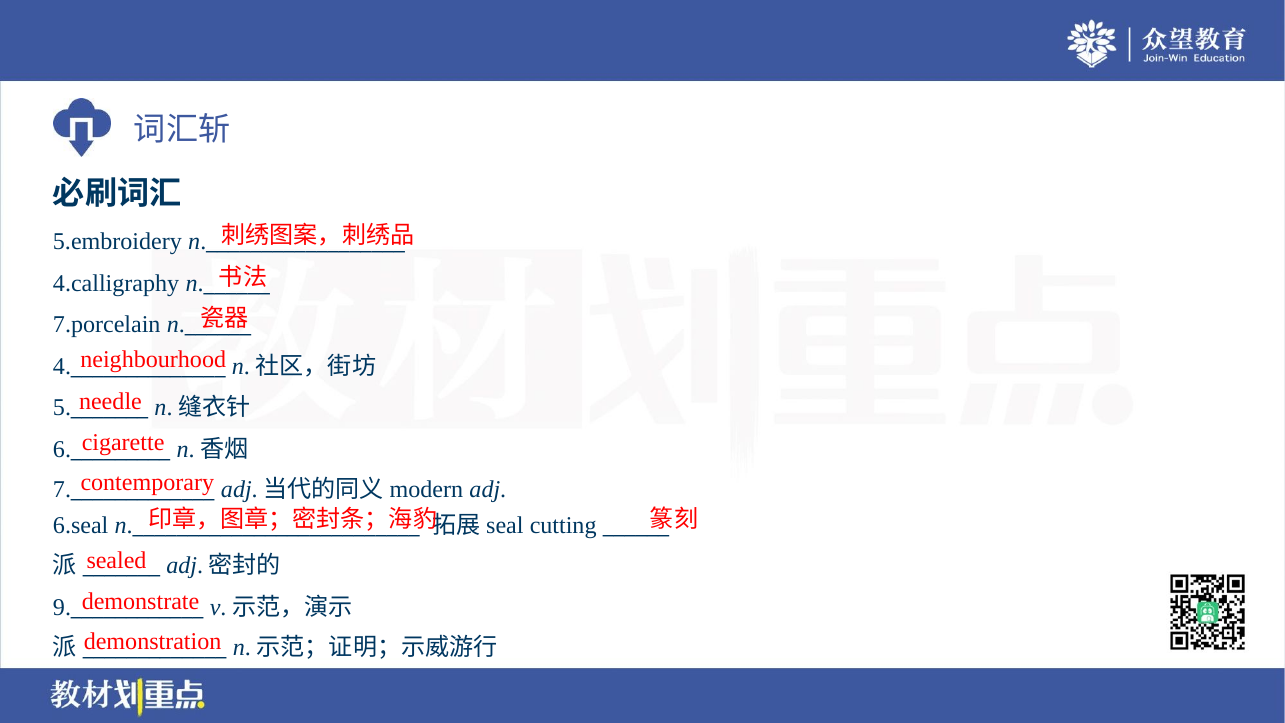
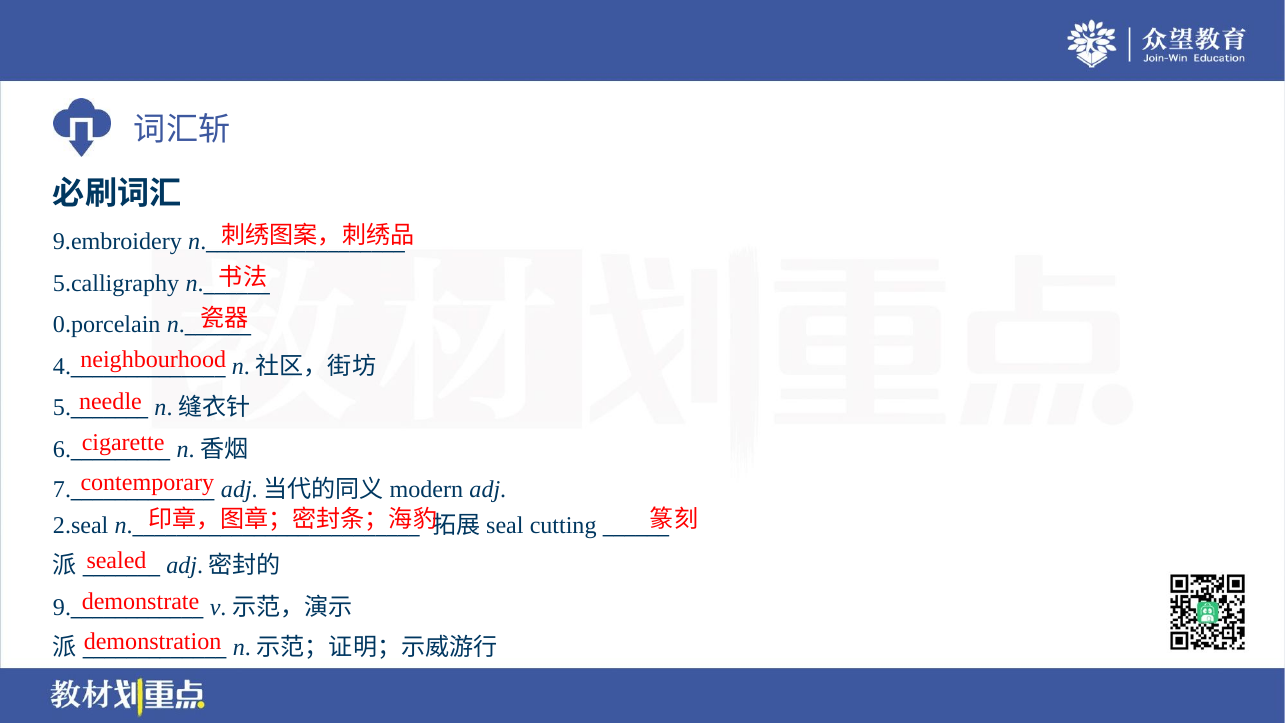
5.embroidery: 5.embroidery -> 9.embroidery
4.calligraphy: 4.calligraphy -> 5.calligraphy
7.porcelain: 7.porcelain -> 0.porcelain
6.seal: 6.seal -> 2.seal
